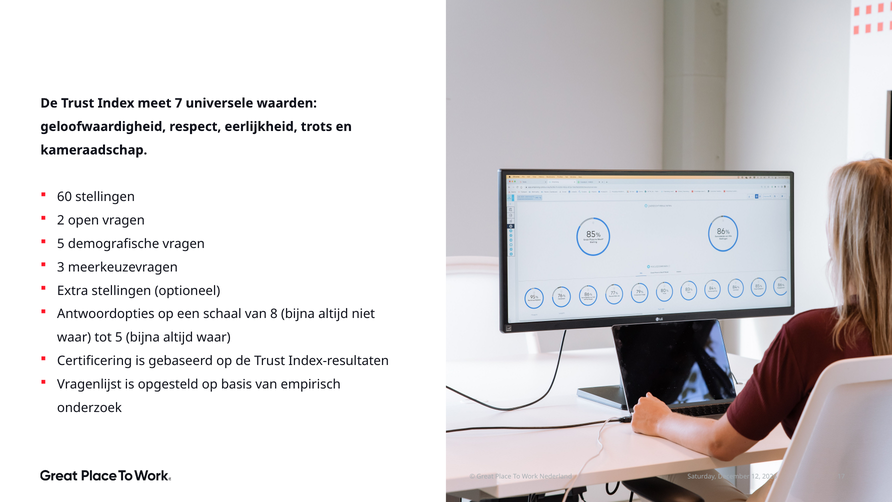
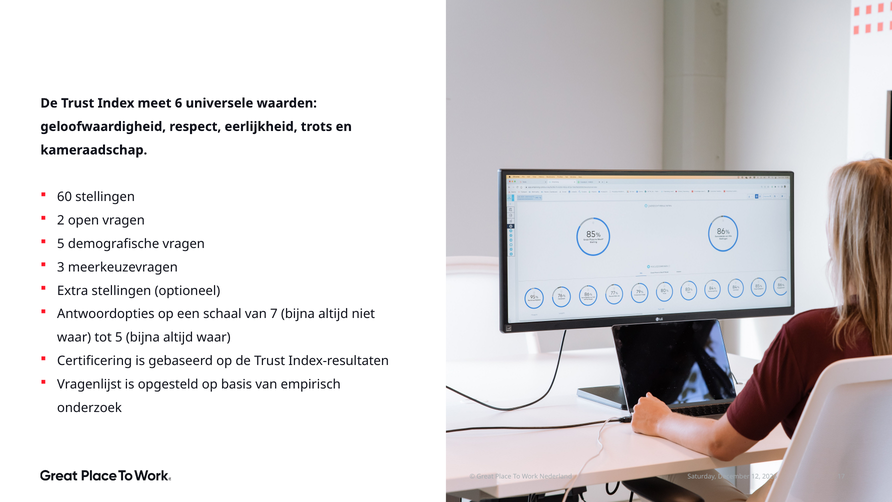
7: 7 -> 6
8: 8 -> 7
